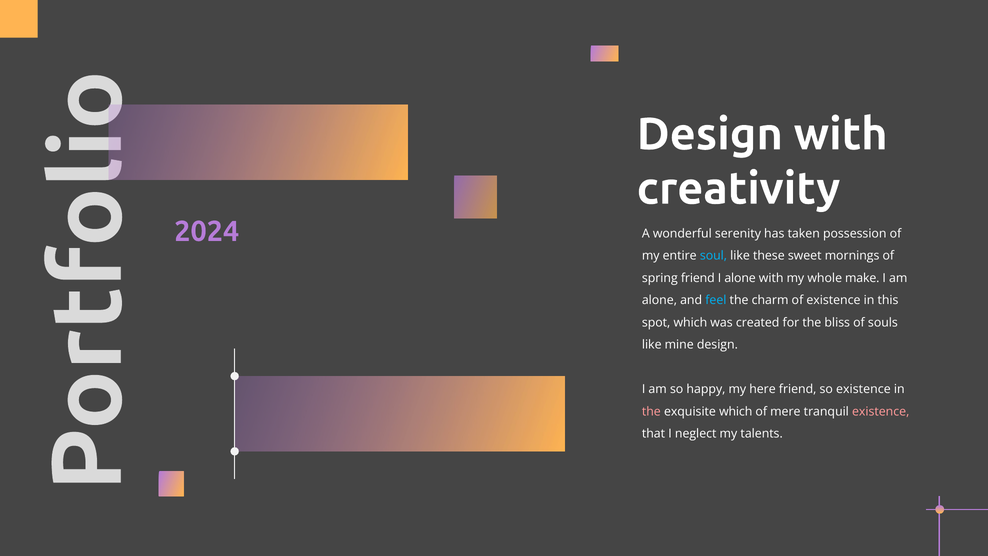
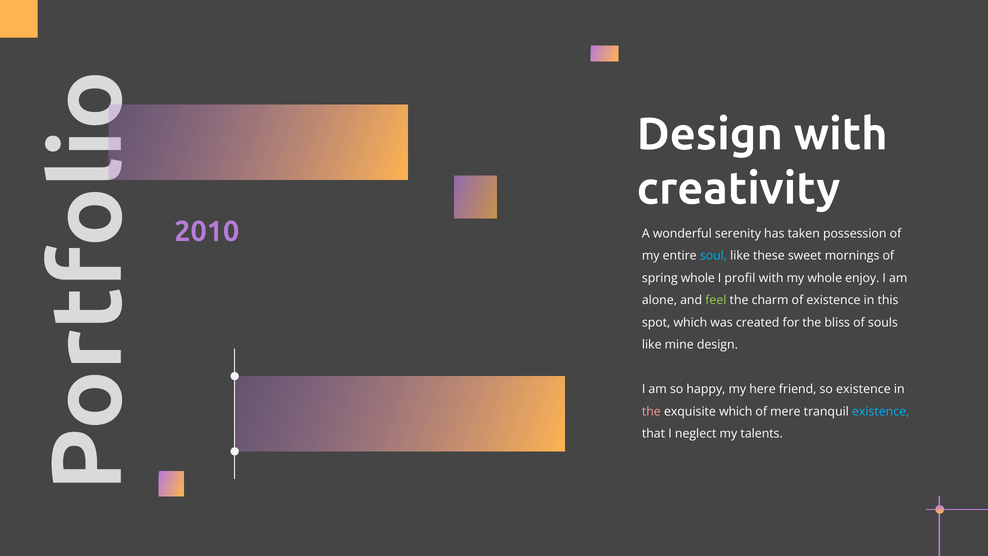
2024: 2024 -> 2010
spring friend: friend -> whole
I alone: alone -> profil
make: make -> enjoy
feel colour: light blue -> light green
existence at (881, 411) colour: pink -> light blue
